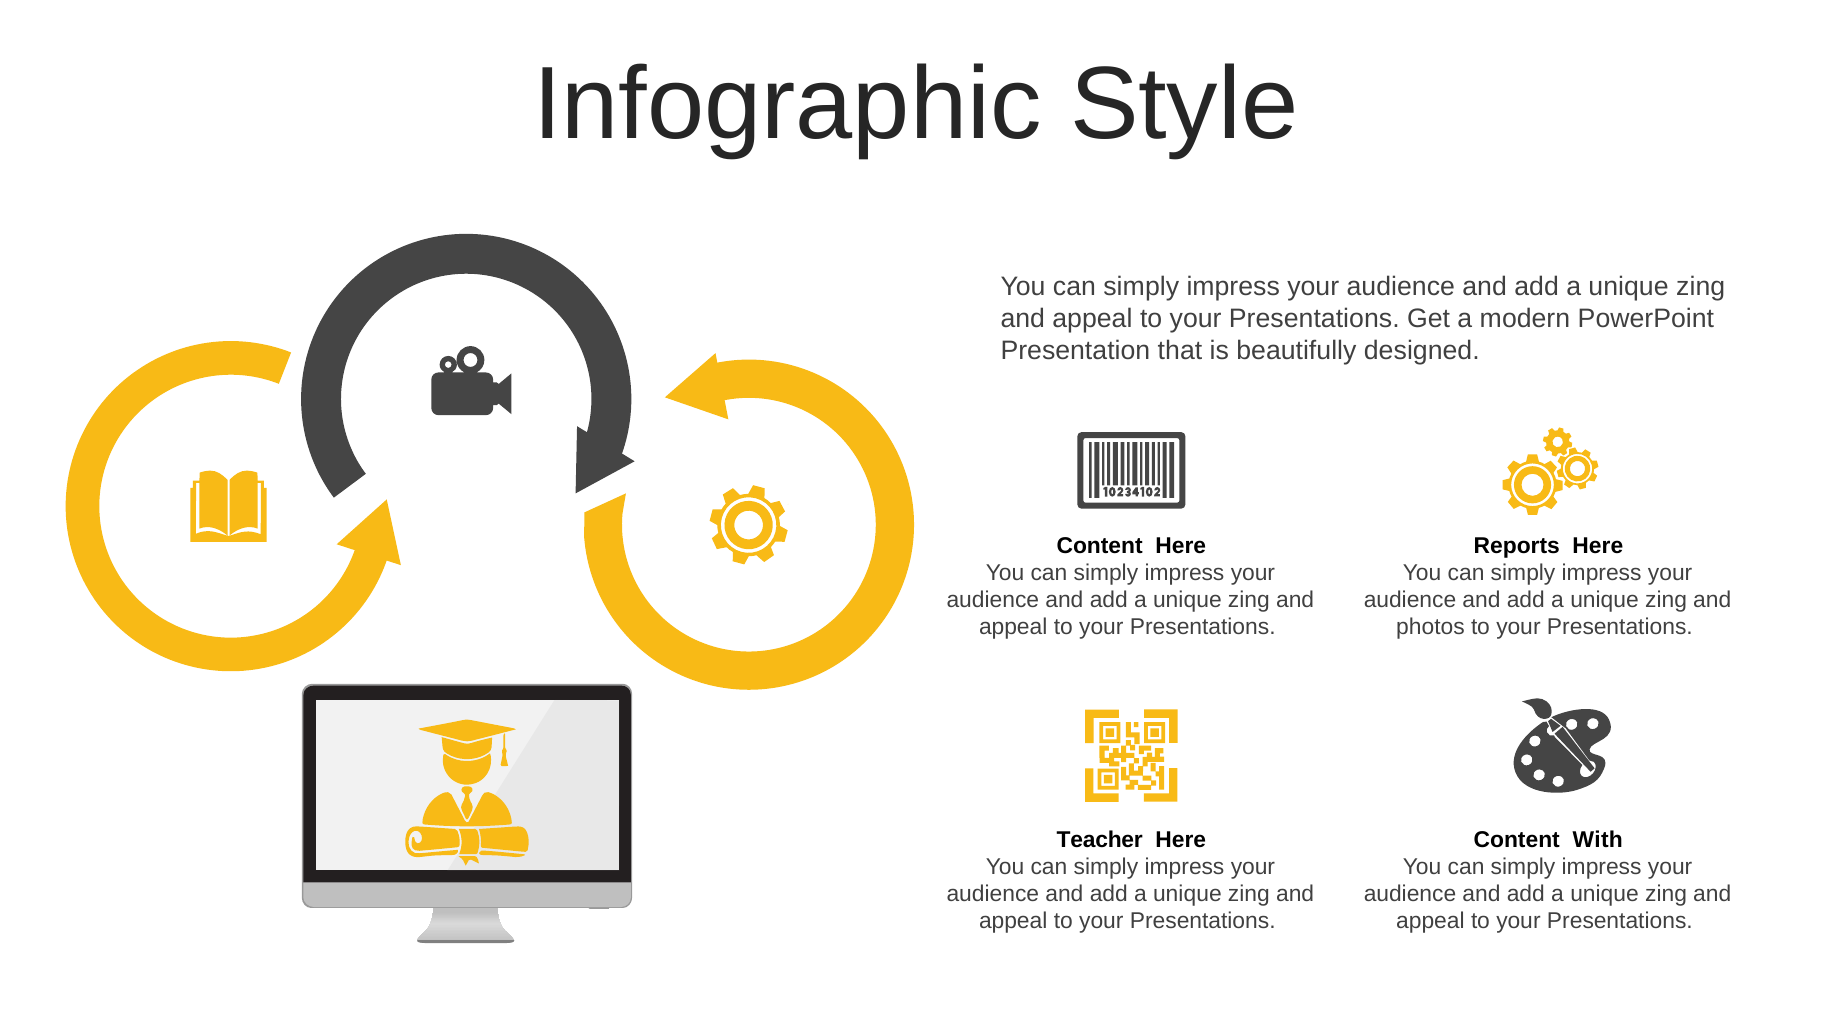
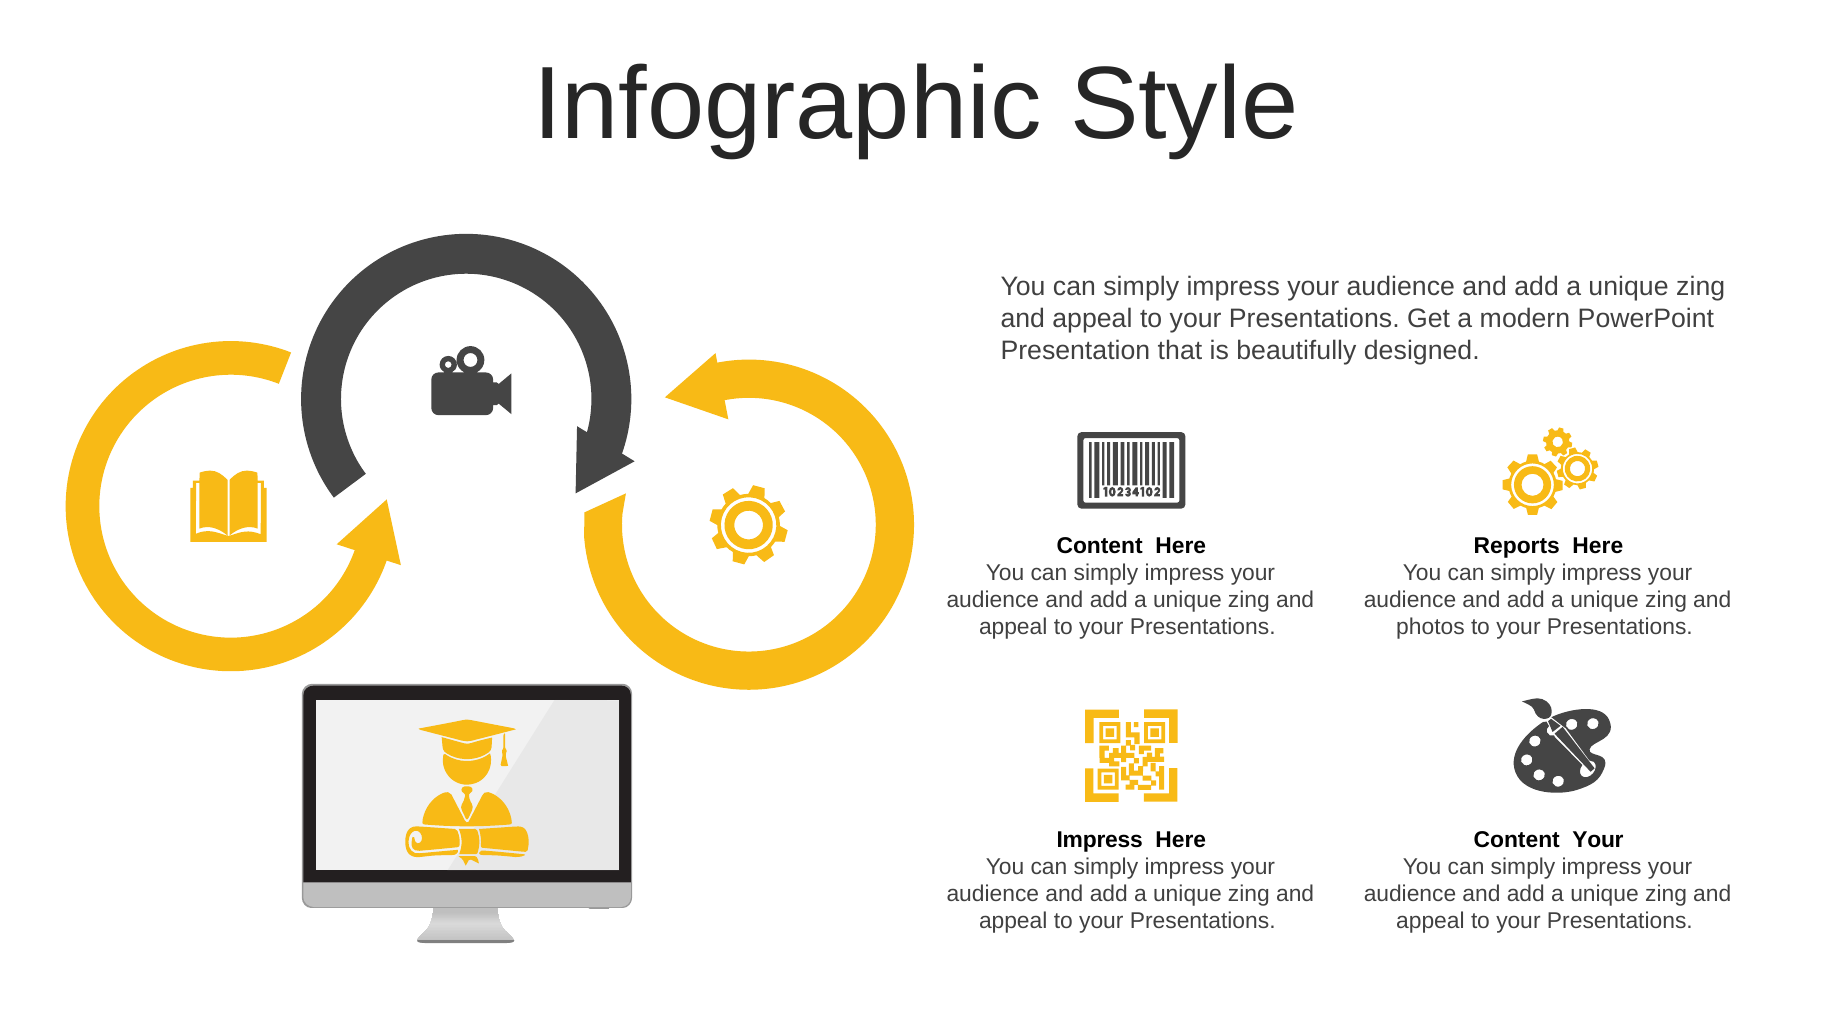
Teacher at (1100, 840): Teacher -> Impress
Content With: With -> Your
